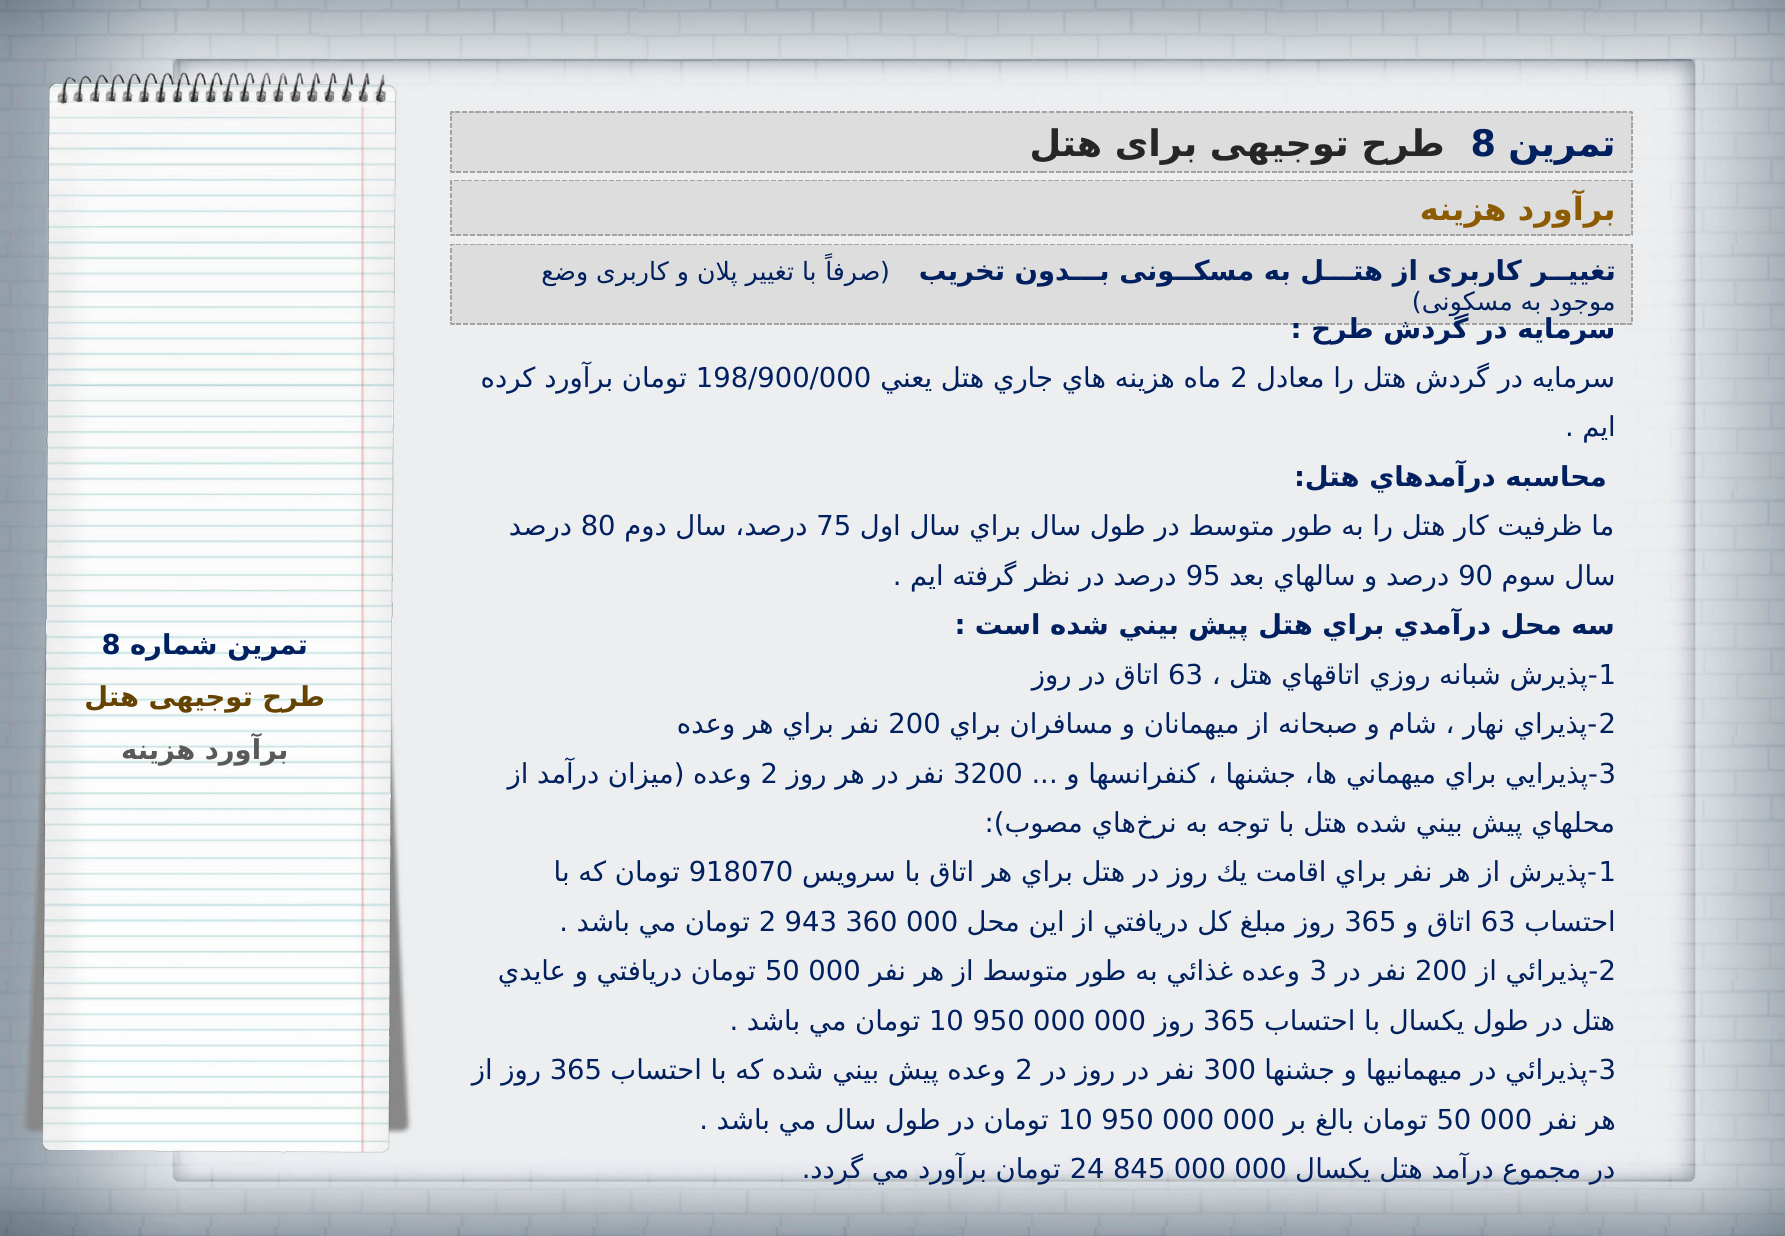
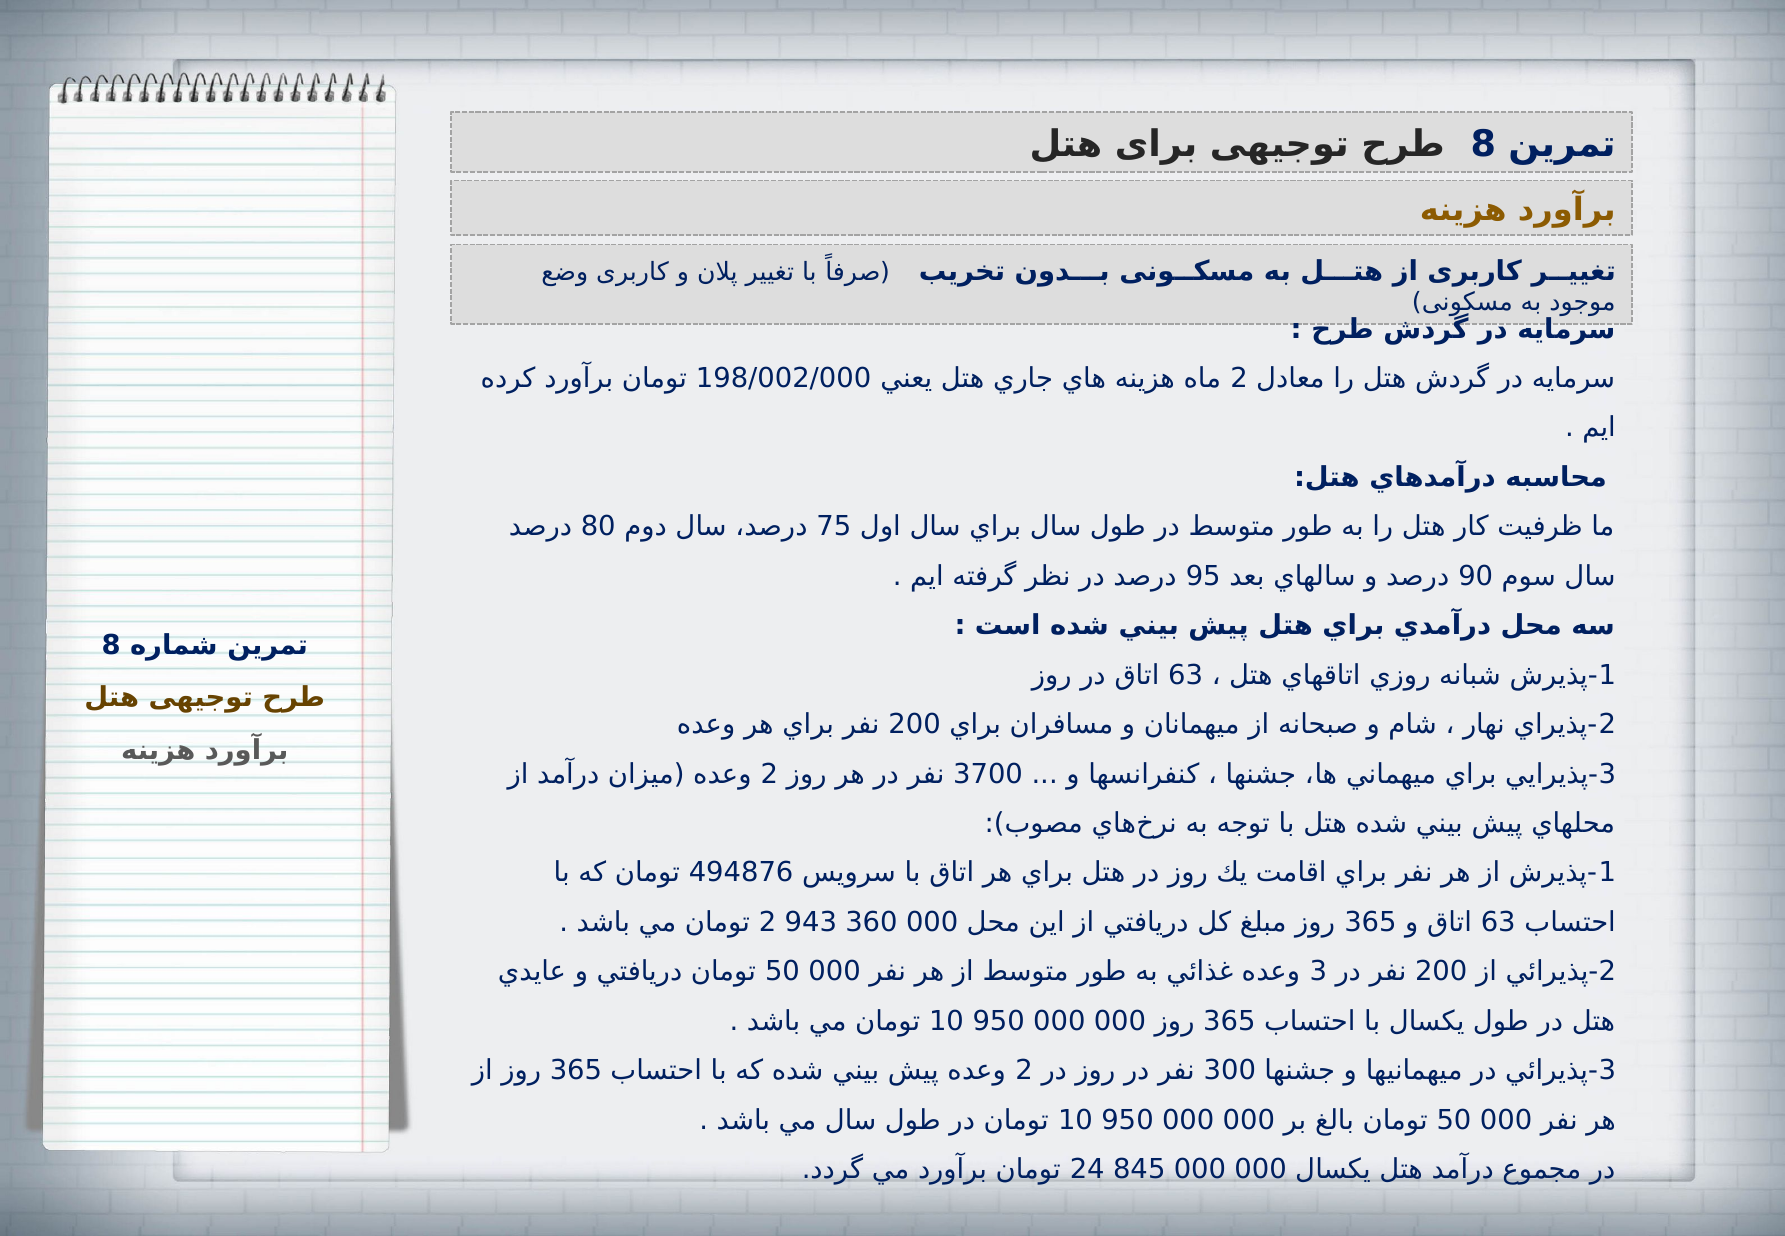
198/900/000: 198/900/000 -> 198/002/000
3200: 3200 -> 3700
918070: 918070 -> 494876
